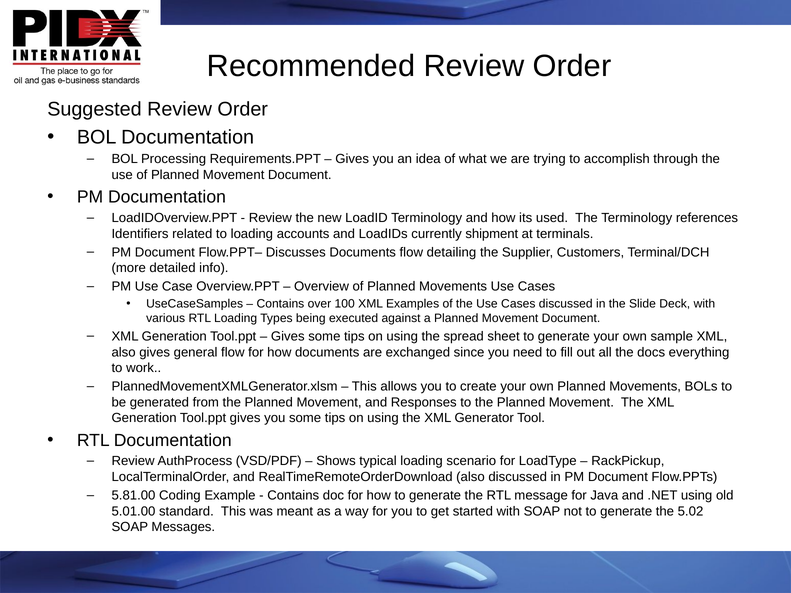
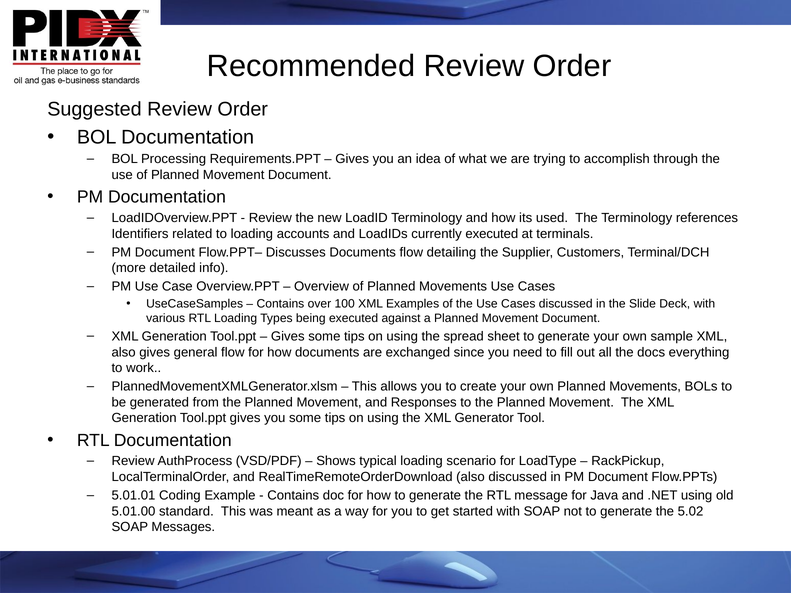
currently shipment: shipment -> executed
5.81.00: 5.81.00 -> 5.01.01
